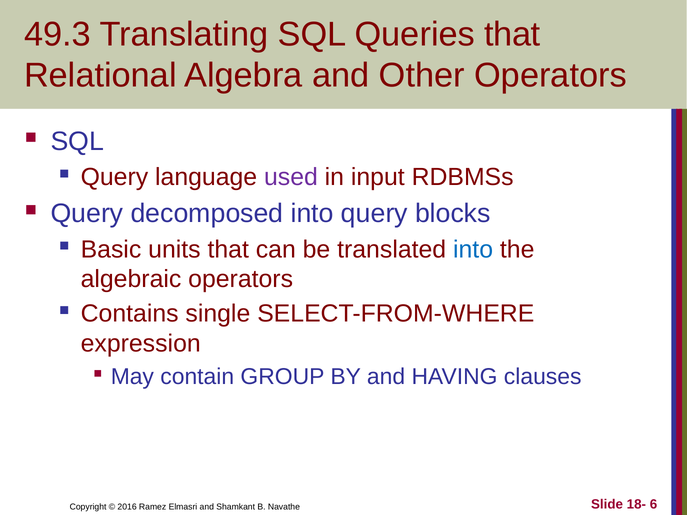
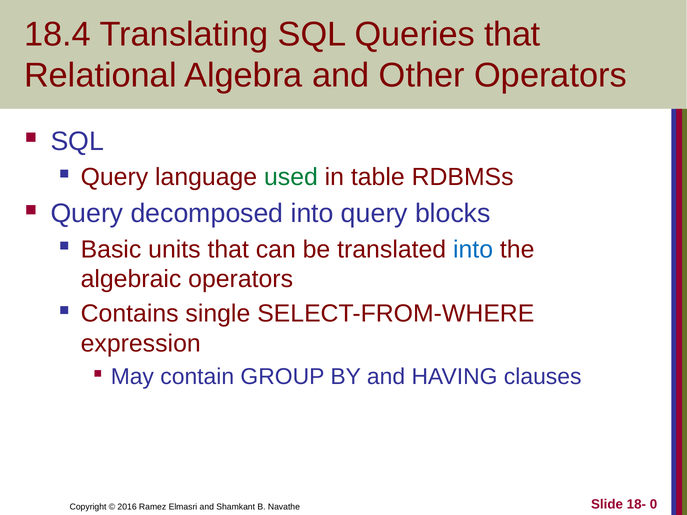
49.3: 49.3 -> 18.4
used colour: purple -> green
input: input -> table
6: 6 -> 0
